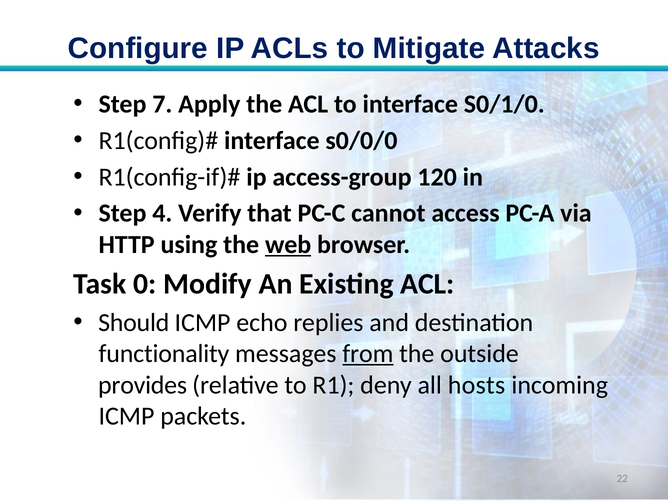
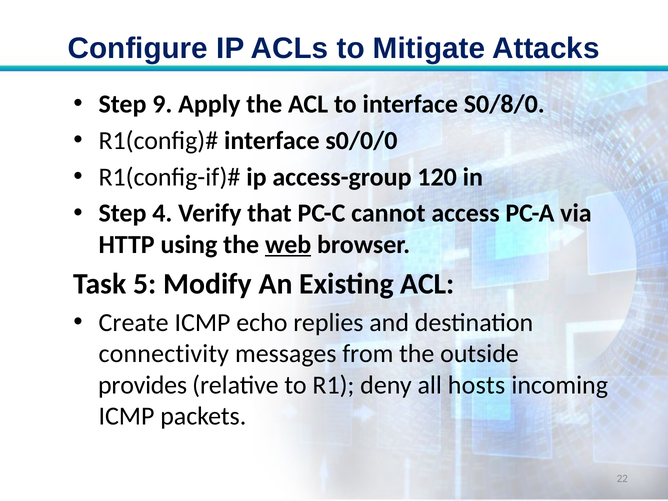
7: 7 -> 9
S0/1/0: S0/1/0 -> S0/8/0
0: 0 -> 5
Should: Should -> Create
functionality: functionality -> connectivity
from underline: present -> none
